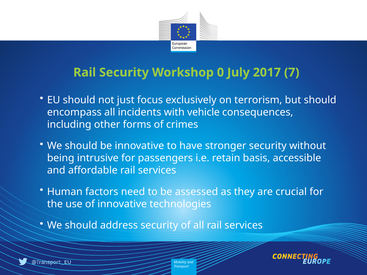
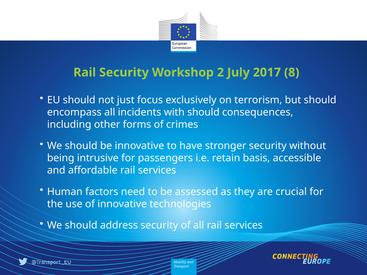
0: 0 -> 2
7: 7 -> 8
with vehicle: vehicle -> should
